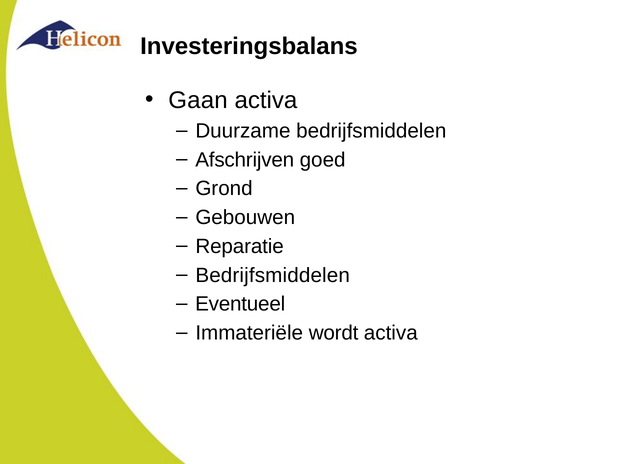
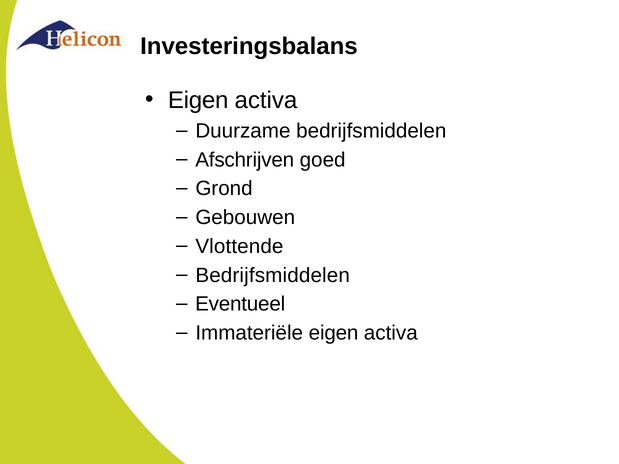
Gaan at (198, 100): Gaan -> Eigen
Reparatie: Reparatie -> Vlottende
Immateriële wordt: wordt -> eigen
